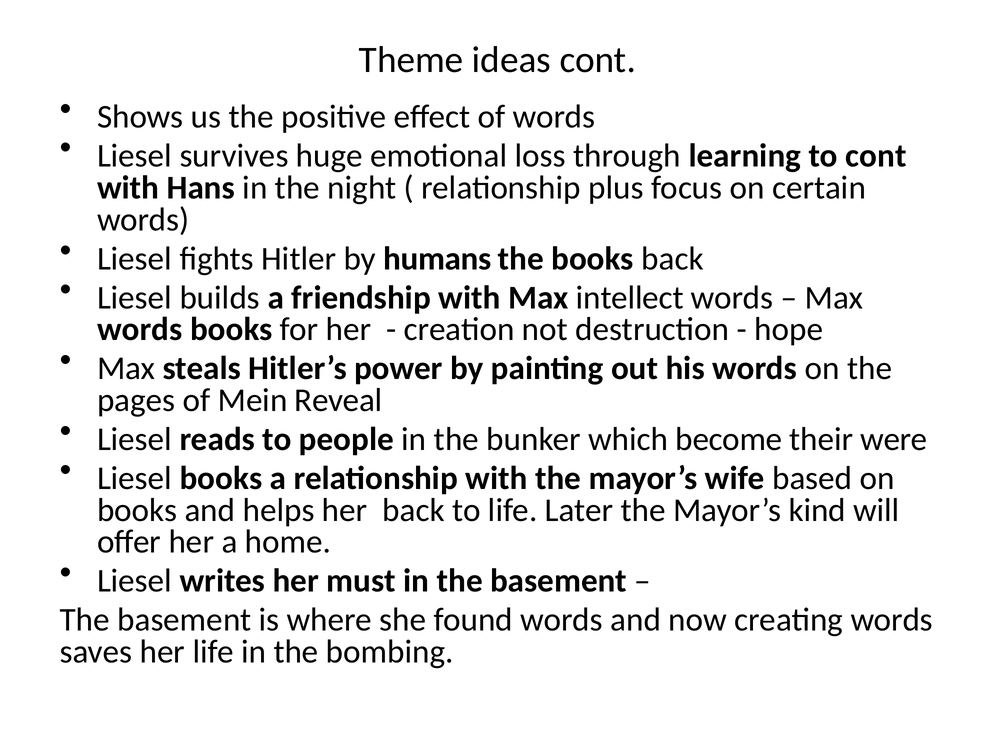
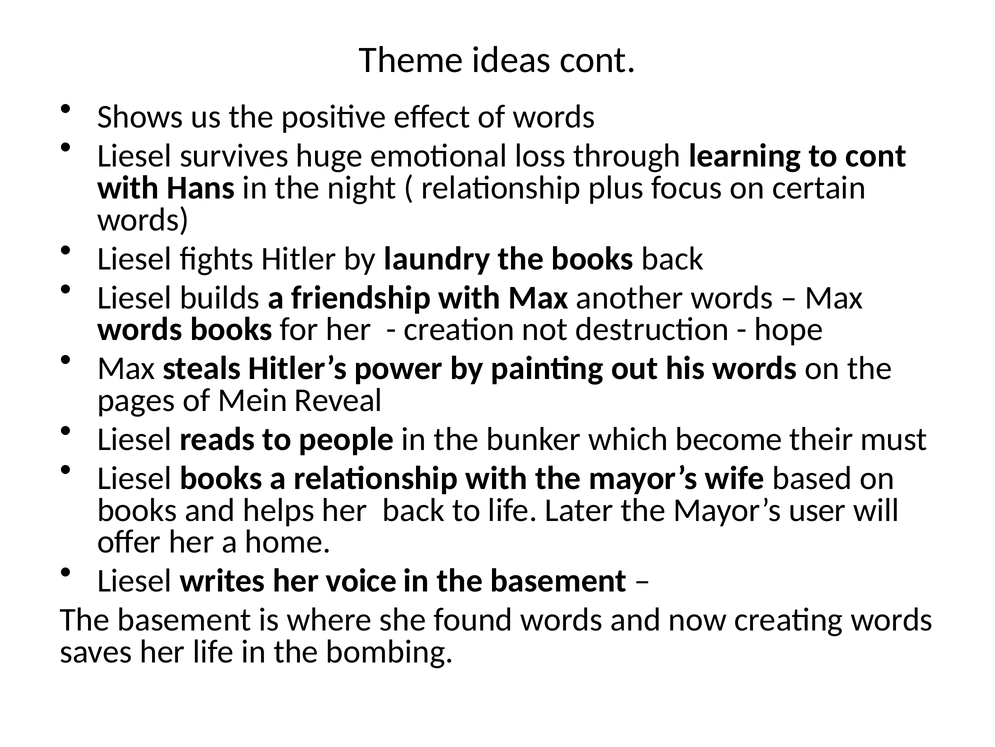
humans: humans -> laundry
intellect: intellect -> another
were: were -> must
kind: kind -> user
must: must -> voice
